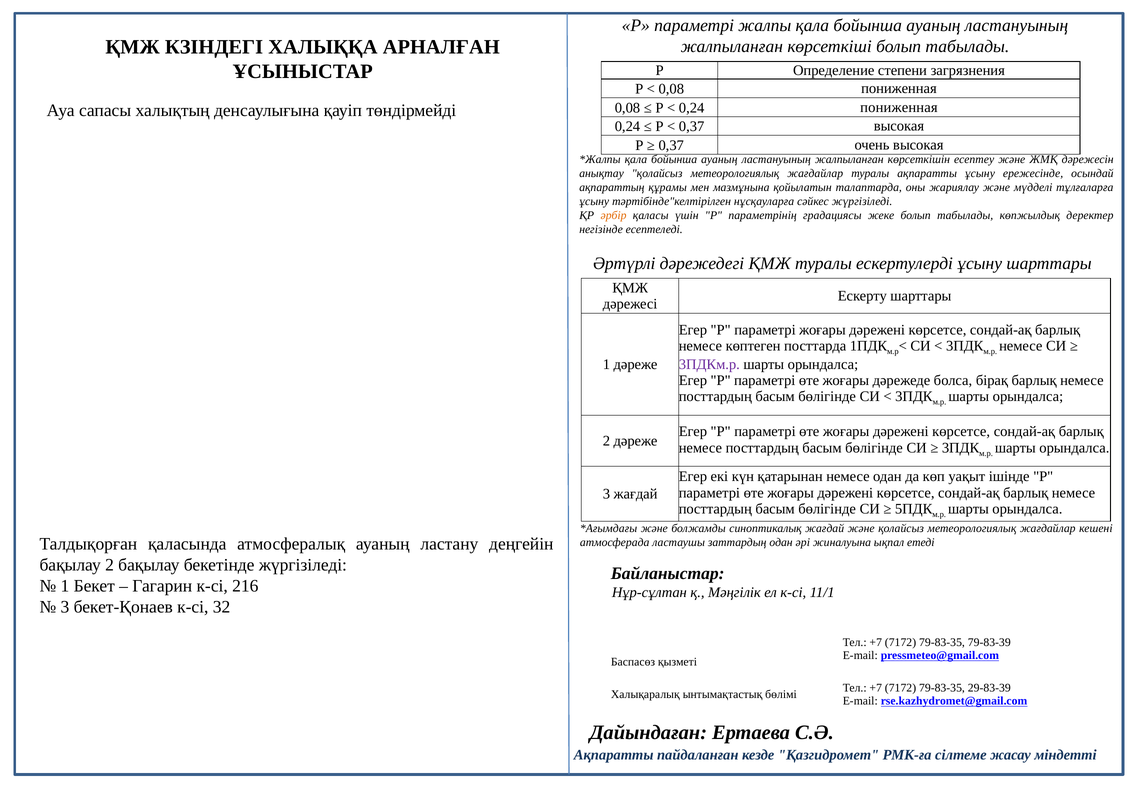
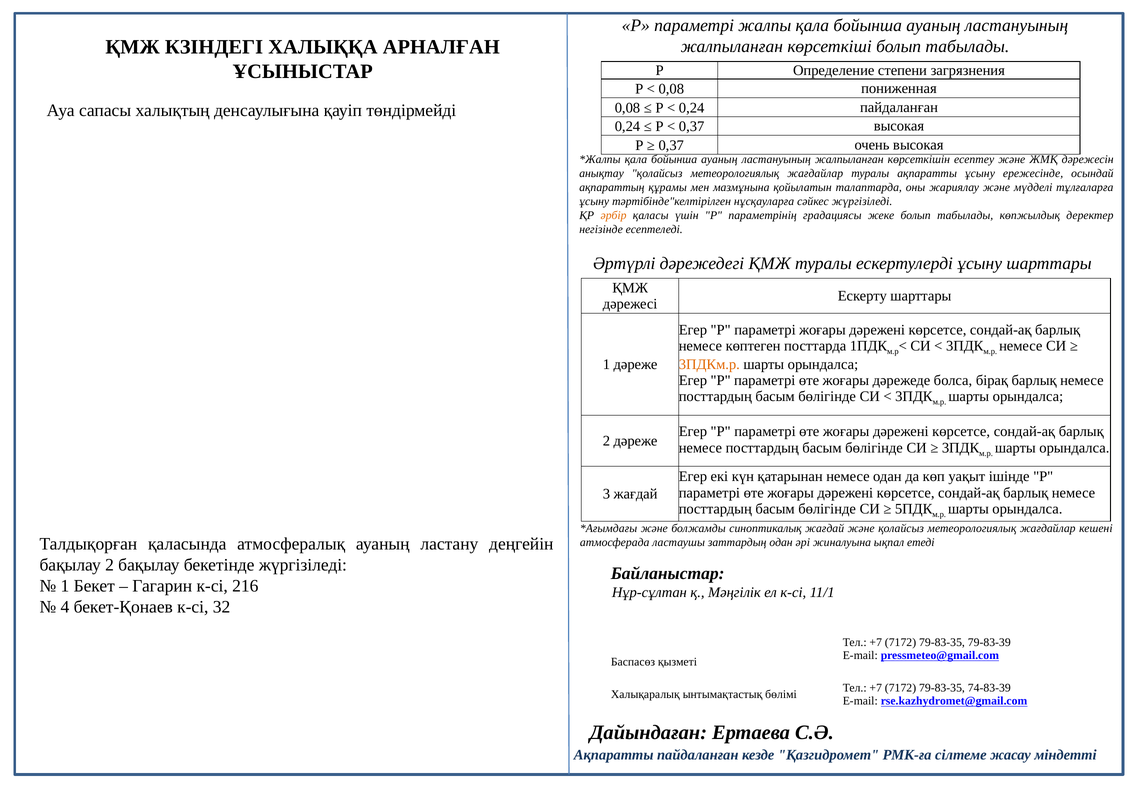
0,24 пониженная: пониженная -> пайдаланған
3ПДКм.р colour: purple -> orange
3 at (65, 607): 3 -> 4
29-83-39: 29-83-39 -> 74-83-39
